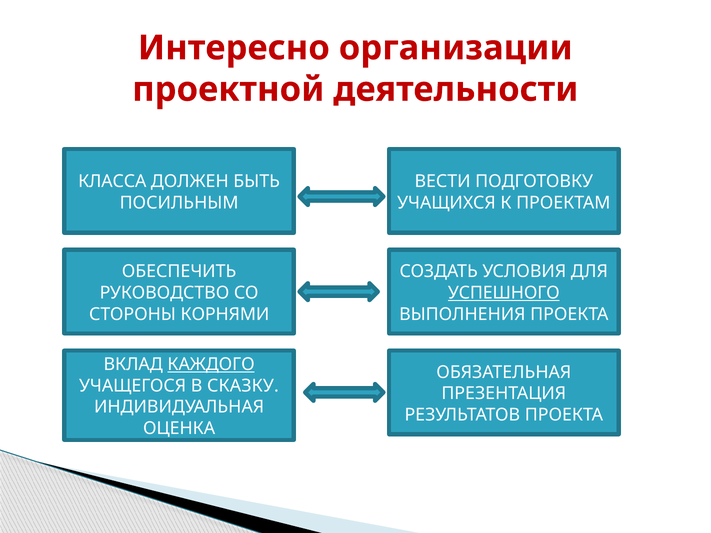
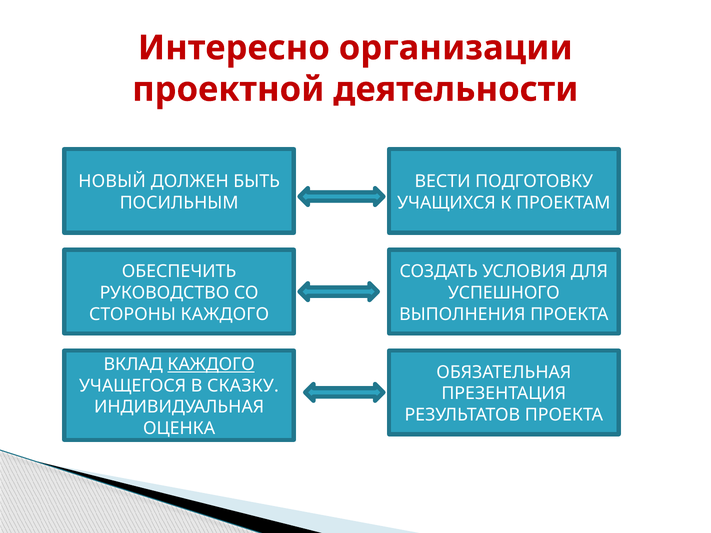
КЛАССА: КЛАССА -> НОВЫЙ
УСПЕШНОГО underline: present -> none
СТОРОНЫ КОРНЯМИ: КОРНЯМИ -> КАЖДОГО
